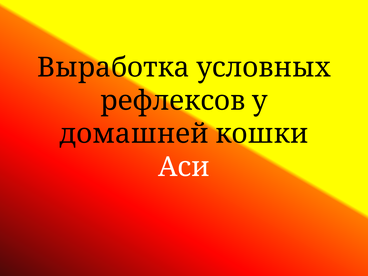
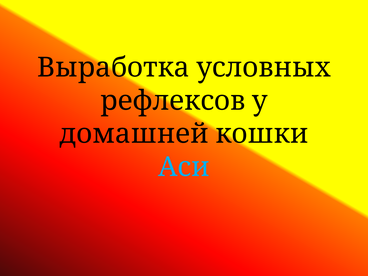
Аси colour: white -> light blue
